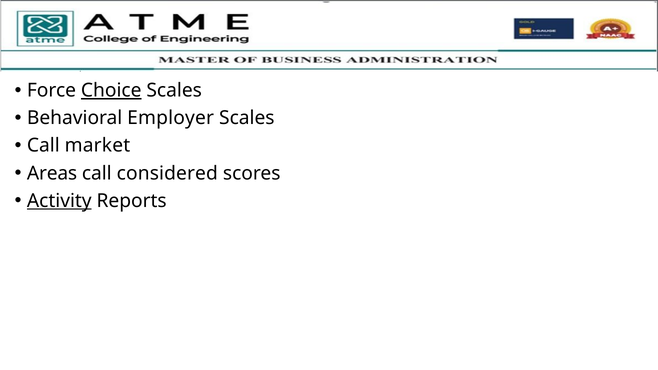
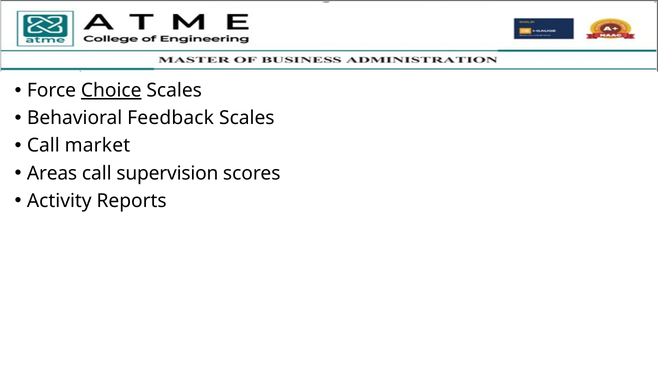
Employer: Employer -> Feedback
considered: considered -> supervision
Activity underline: present -> none
